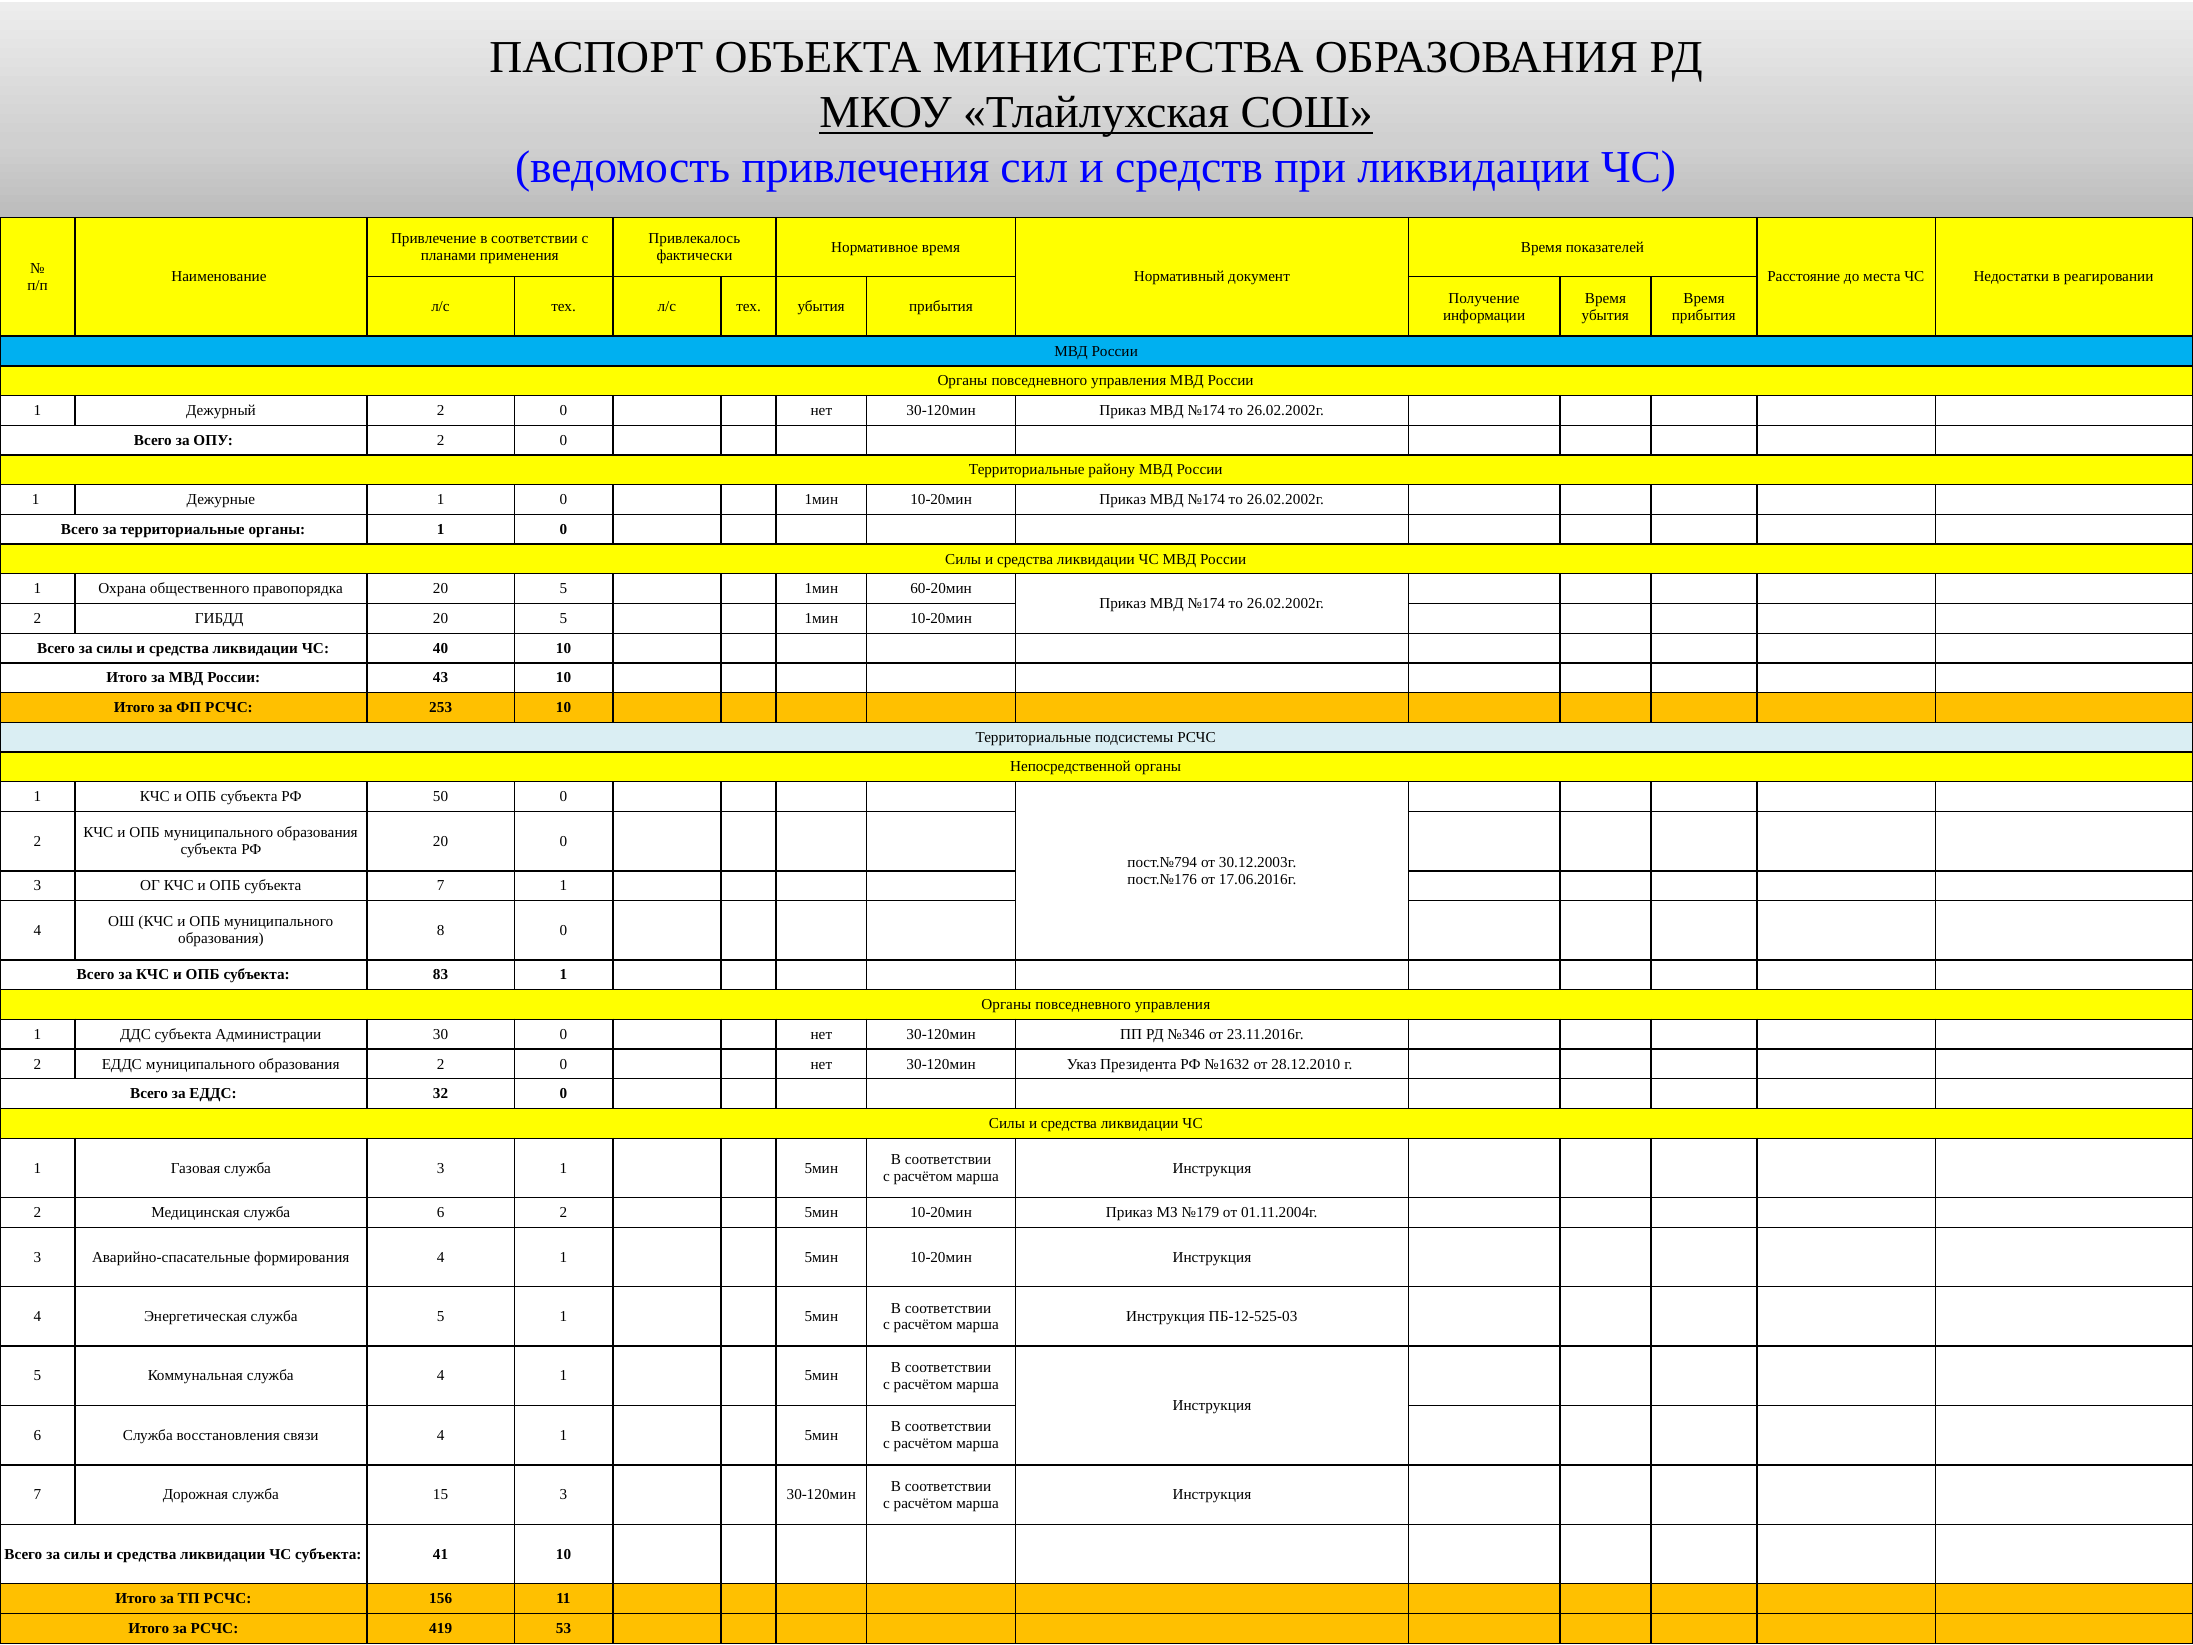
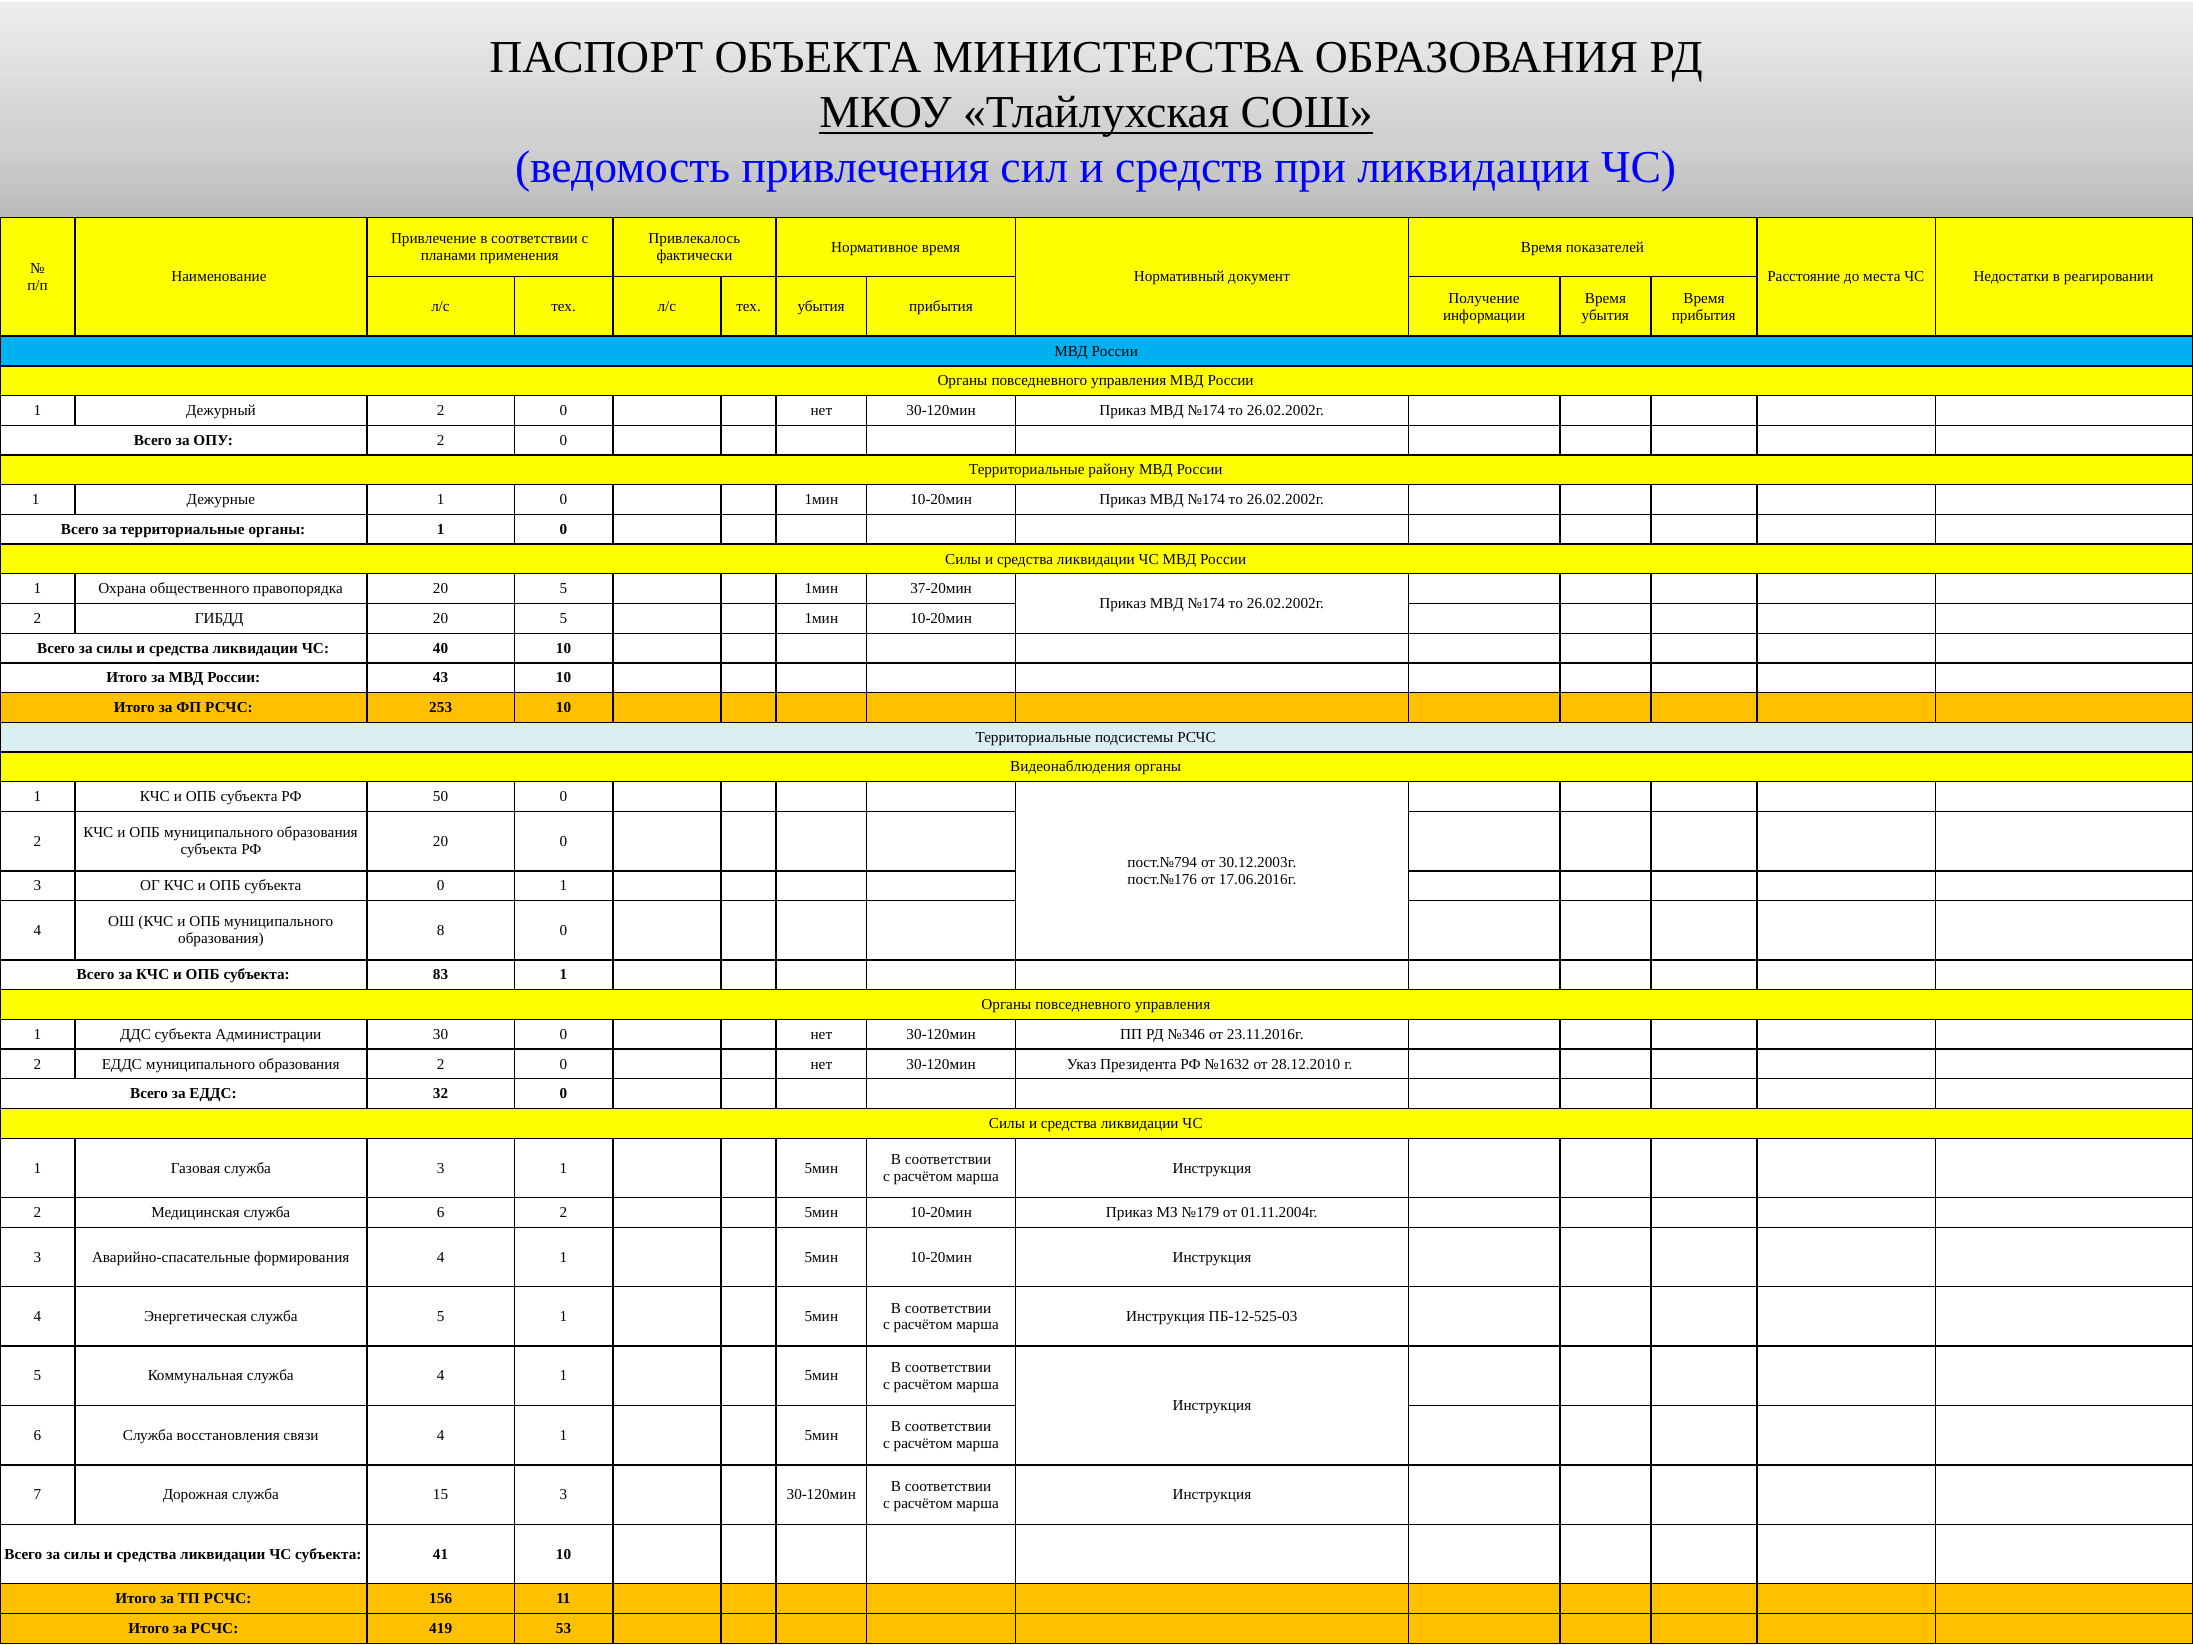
60-20мин: 60-20мин -> 37-20мин
Непосредственной: Непосредственной -> Видеонаблюдения
субъекта 7: 7 -> 0
